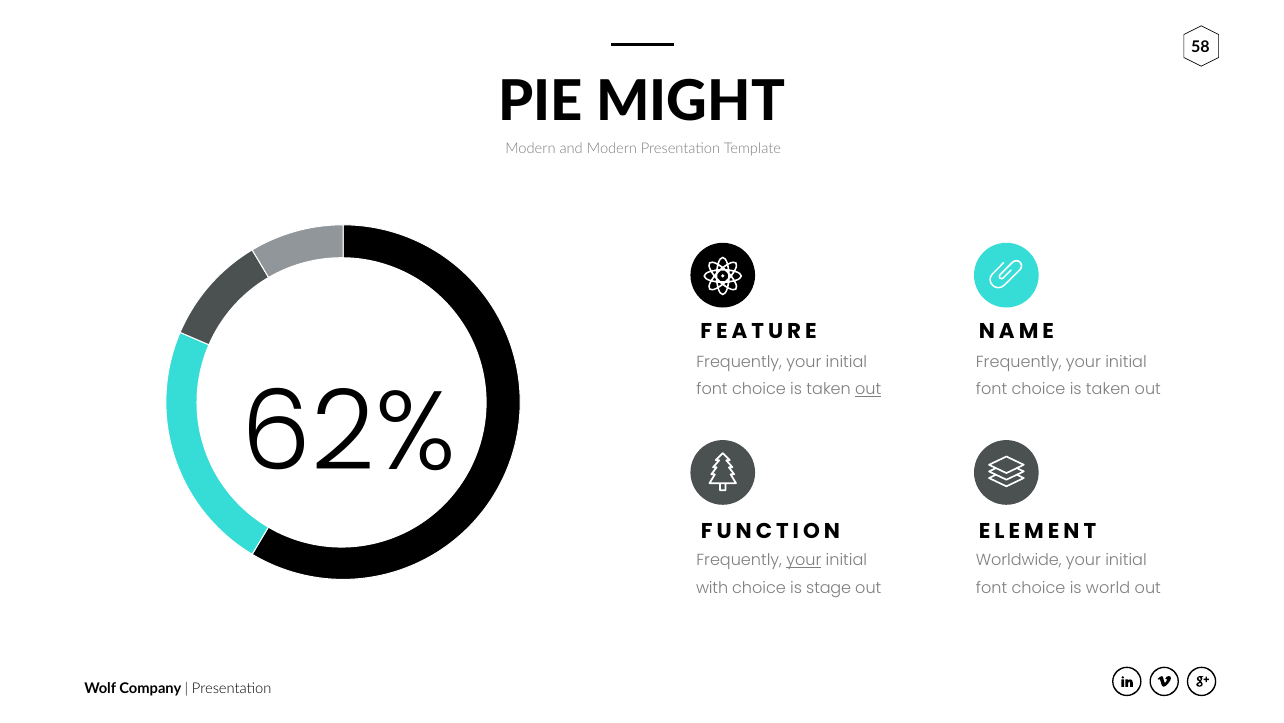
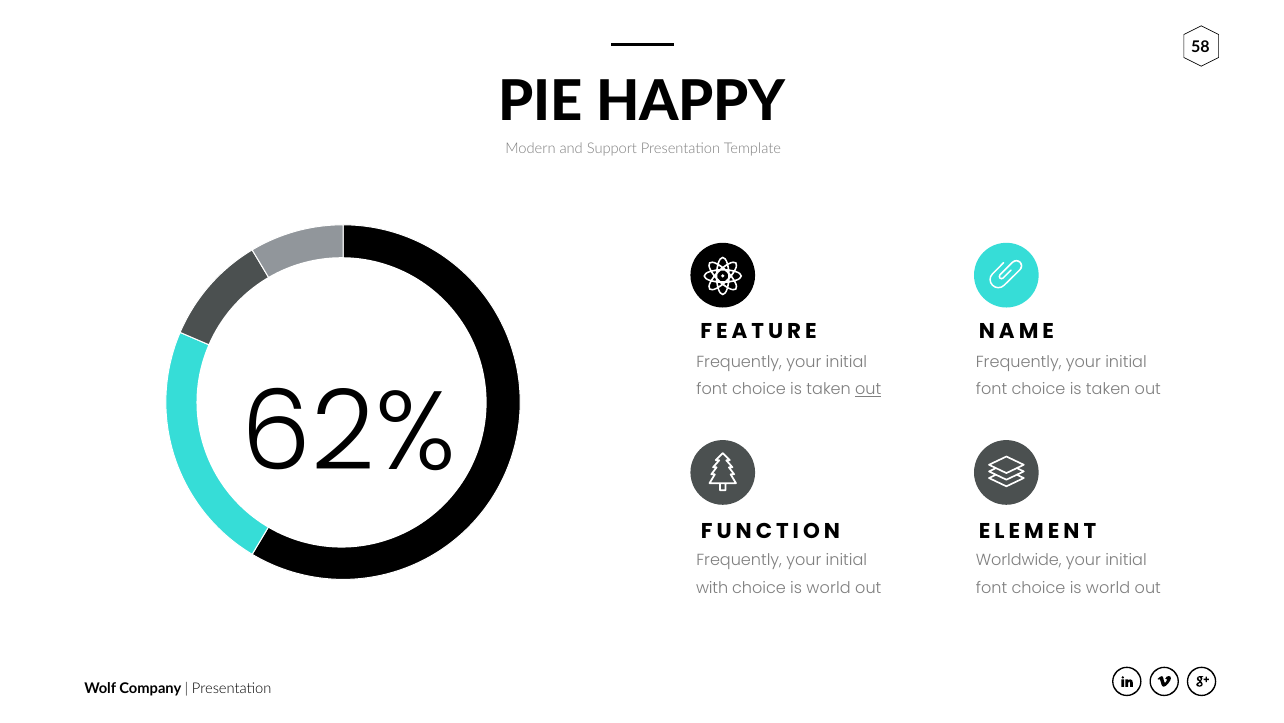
MIGHT: MIGHT -> HAPPY
and Modern: Modern -> Support
your at (804, 560) underline: present -> none
stage at (829, 587): stage -> world
